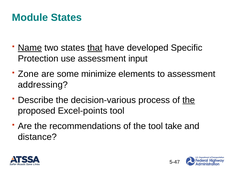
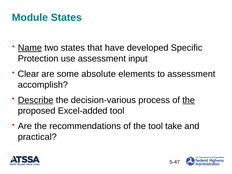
that underline: present -> none
Zone: Zone -> Clear
minimize: minimize -> absolute
addressing: addressing -> accomplish
Describe underline: none -> present
Excel-points: Excel-points -> Excel-added
distance: distance -> practical
